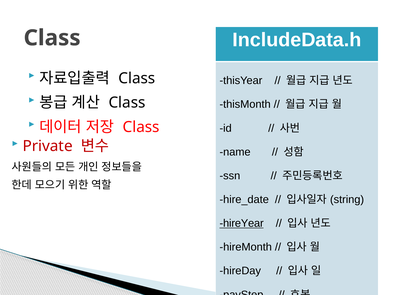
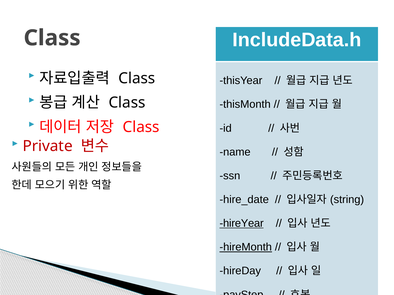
hireMonth underline: none -> present
